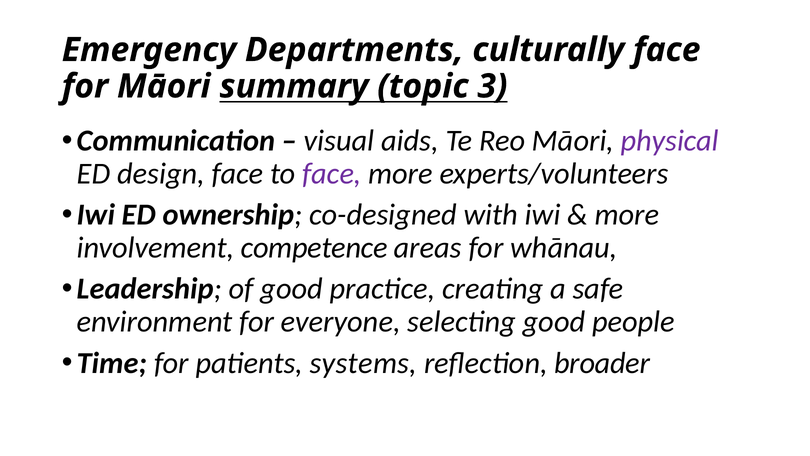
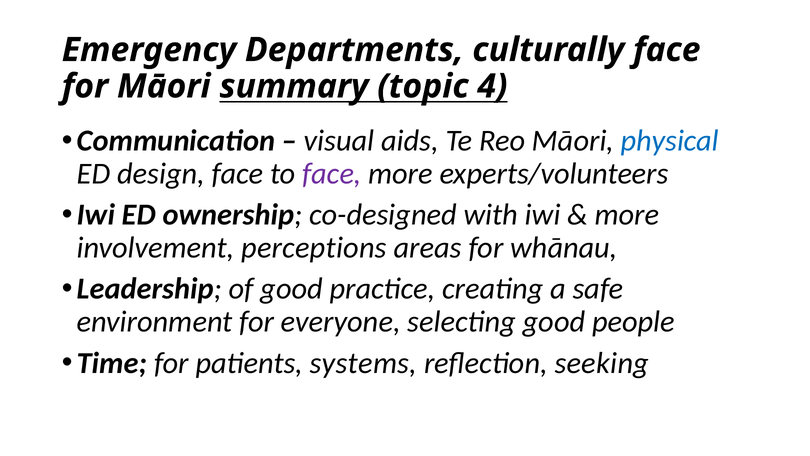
3: 3 -> 4
physical colour: purple -> blue
competence: competence -> perceptions
broader: broader -> seeking
